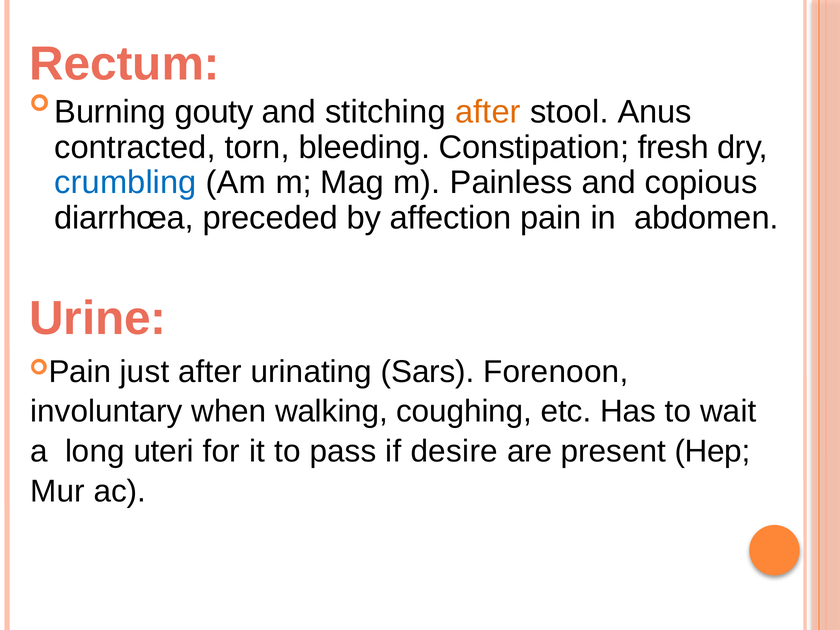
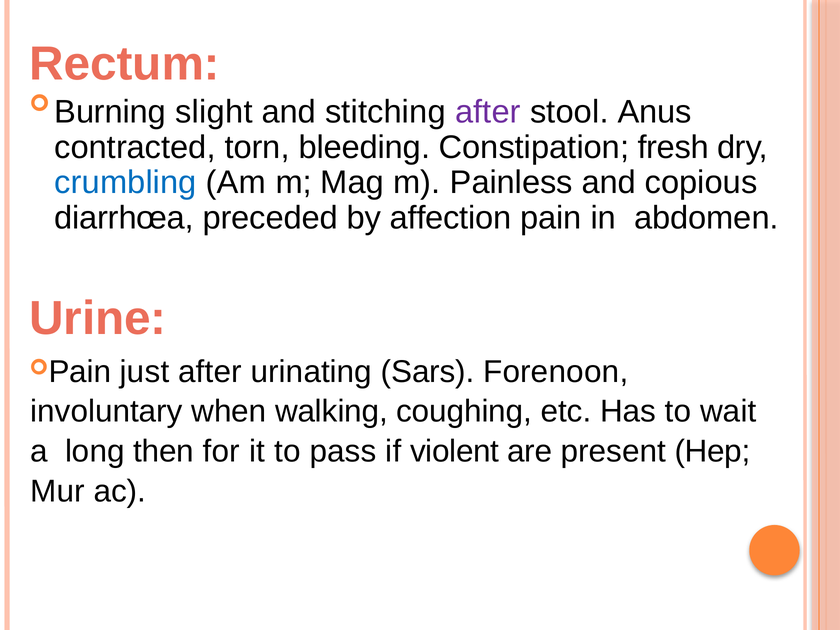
gouty: gouty -> slight
after at (488, 112) colour: orange -> purple
uteri: uteri -> then
desire: desire -> violent
